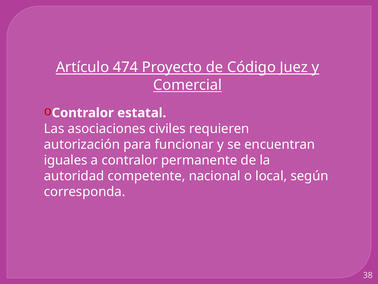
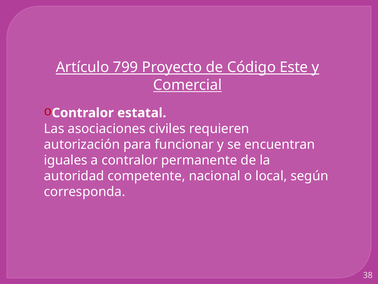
474: 474 -> 799
Juez: Juez -> Este
